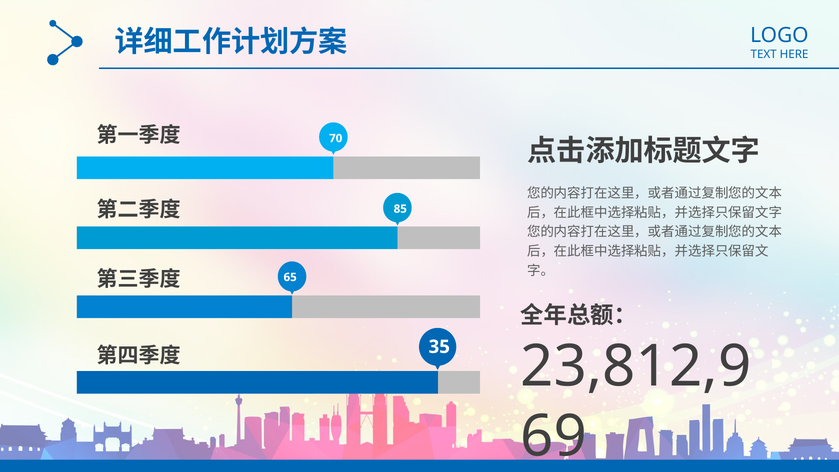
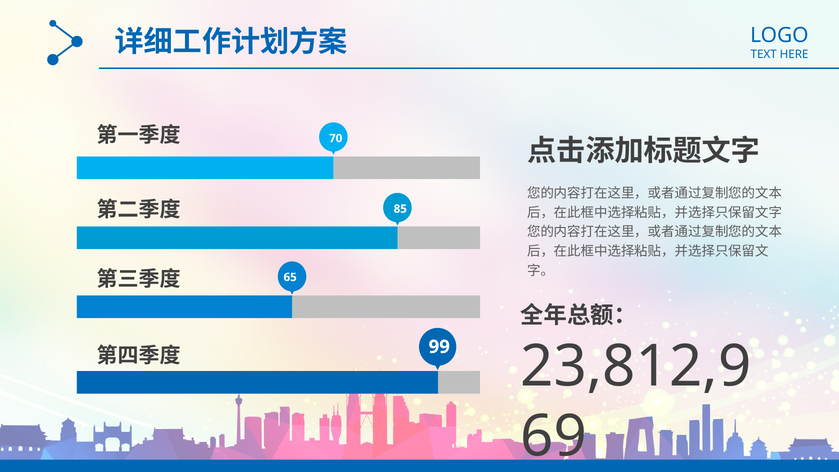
35: 35 -> 99
